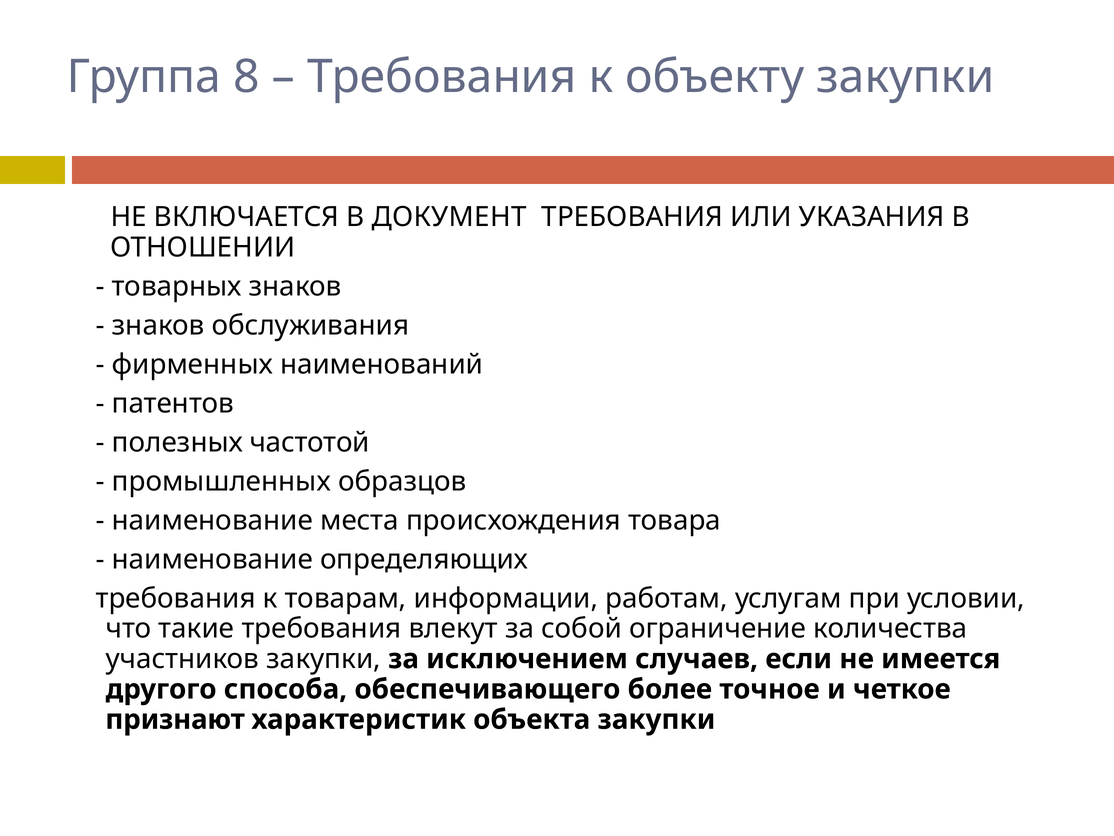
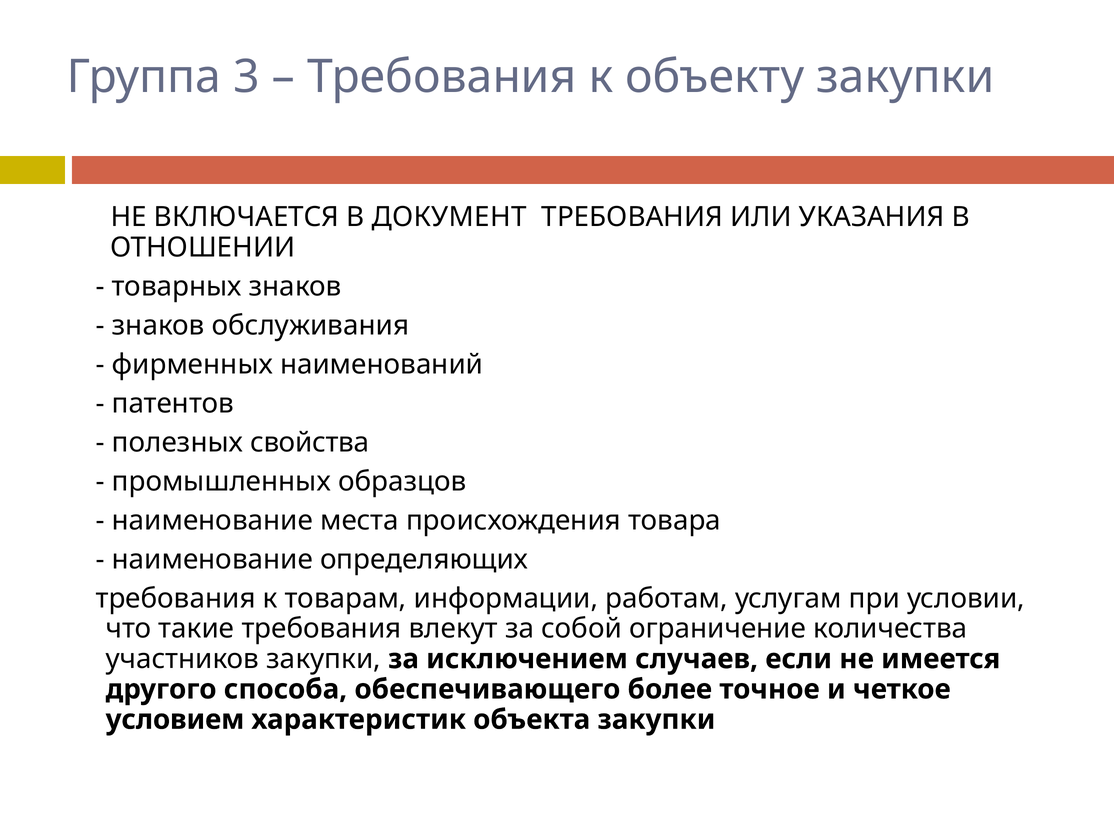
8: 8 -> 3
частотой: частотой -> свойства
признают: признают -> условием
